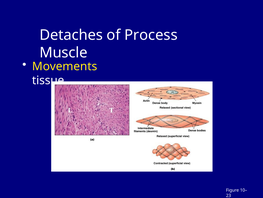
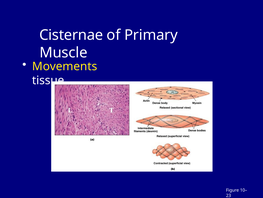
Detaches: Detaches -> Cisternae
Process: Process -> Primary
